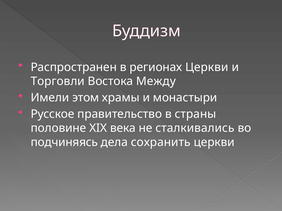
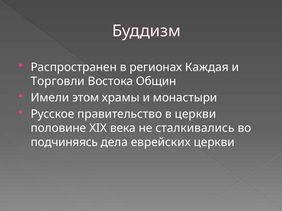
регионах Церкви: Церкви -> Каждая
Между: Между -> Общин
в страны: страны -> церкви
сохранить: сохранить -> еврейских
